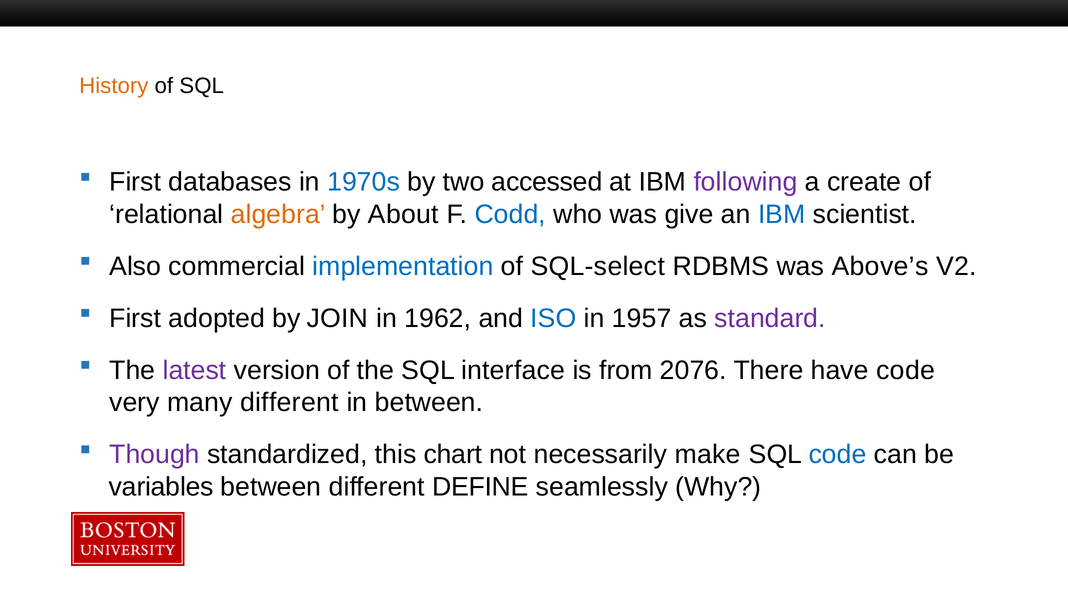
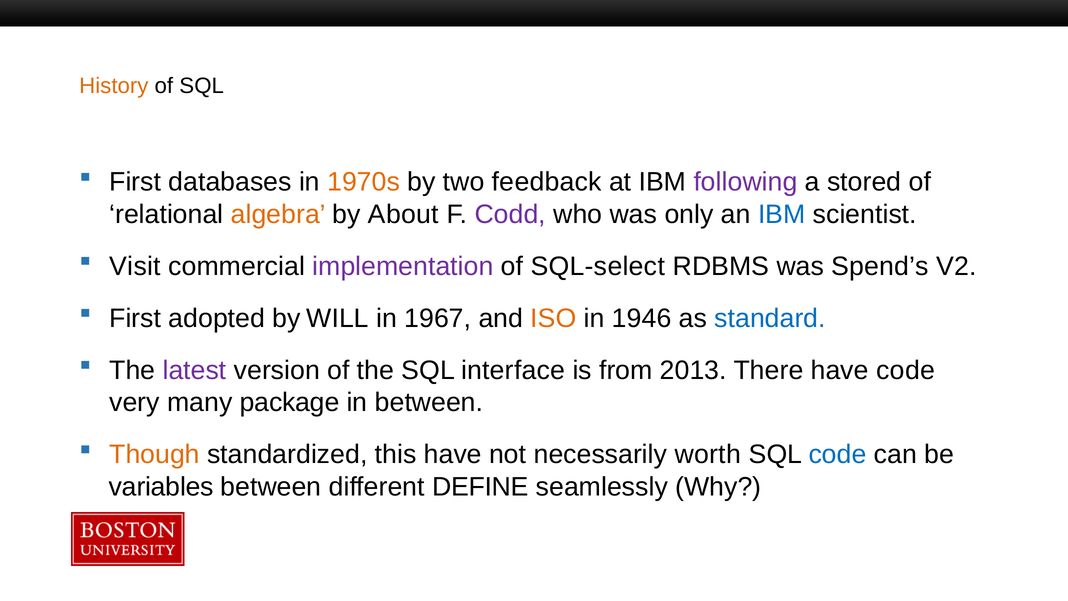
1970s colour: blue -> orange
accessed: accessed -> feedback
create: create -> stored
Codd colour: blue -> purple
give: give -> only
Also: Also -> Visit
implementation colour: blue -> purple
Above’s: Above’s -> Spend’s
JOIN: JOIN -> WILL
1962: 1962 -> 1967
ISO colour: blue -> orange
1957: 1957 -> 1946
standard colour: purple -> blue
2076: 2076 -> 2013
many different: different -> package
Though colour: purple -> orange
this chart: chart -> have
make: make -> worth
